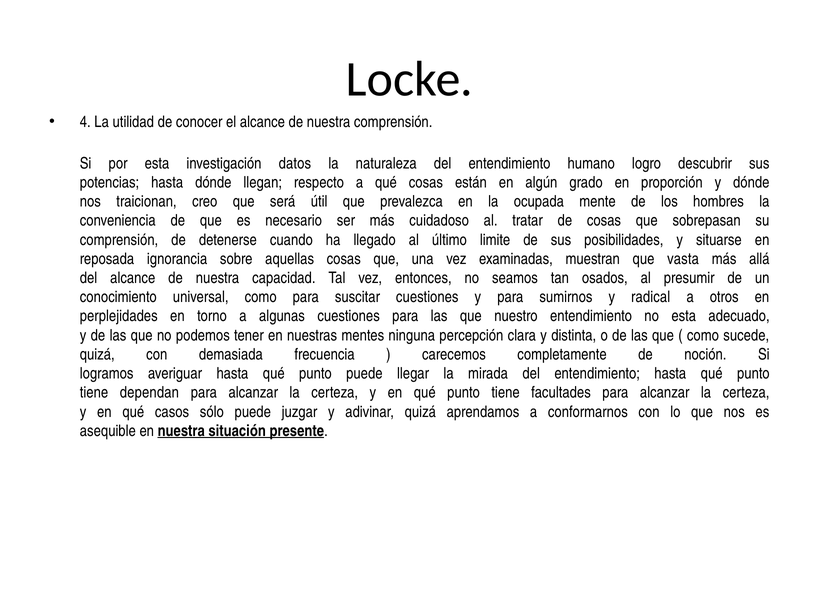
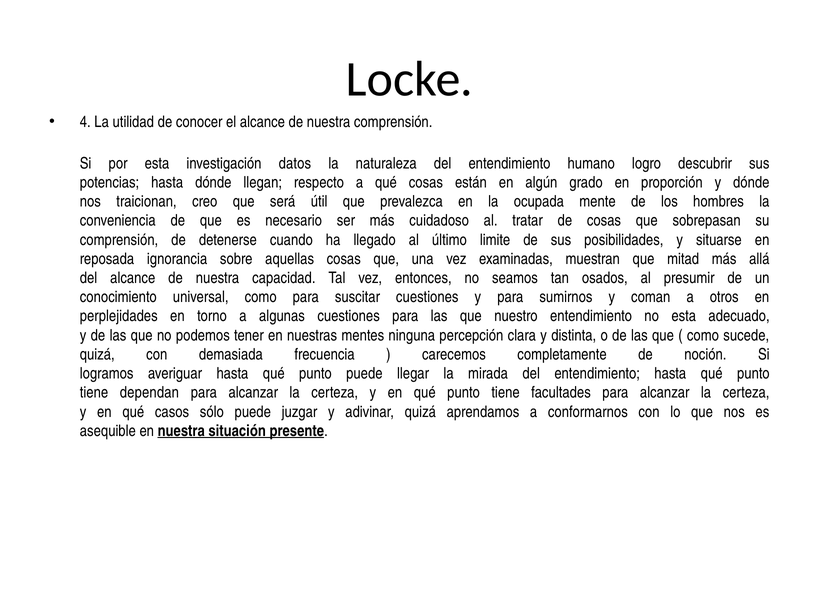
vasta: vasta -> mitad
radical: radical -> coman
